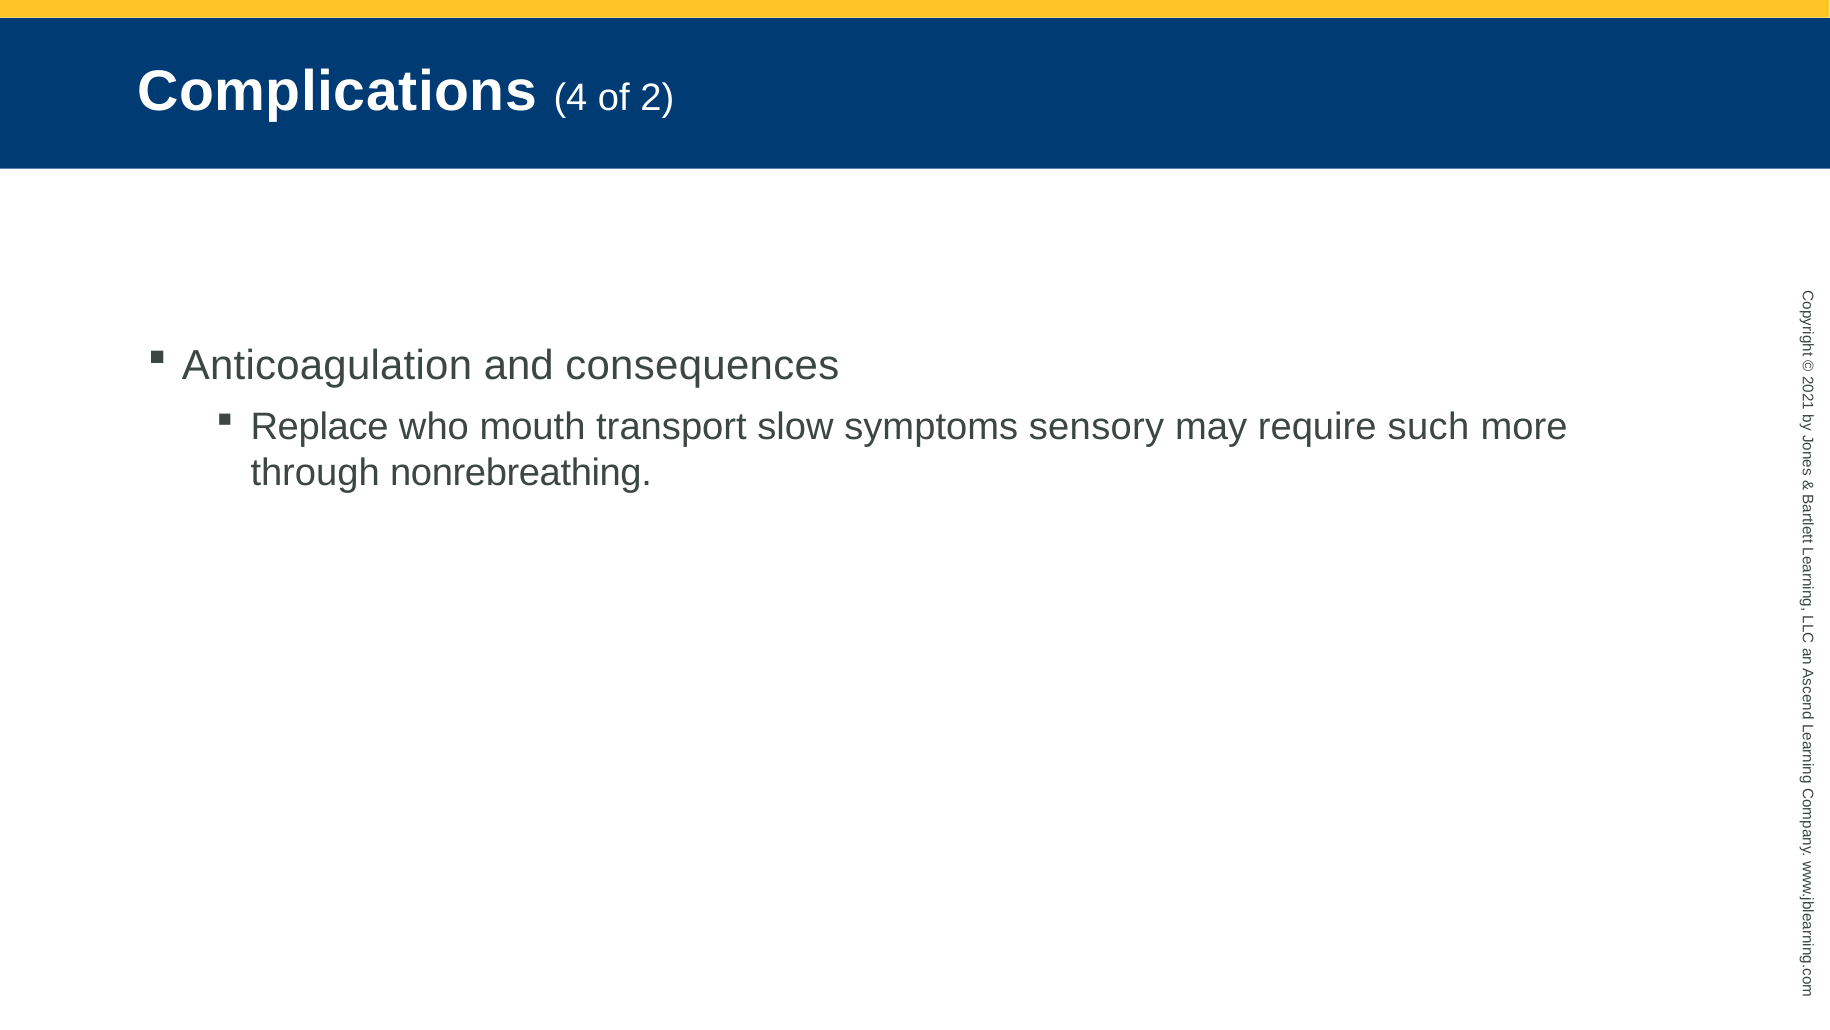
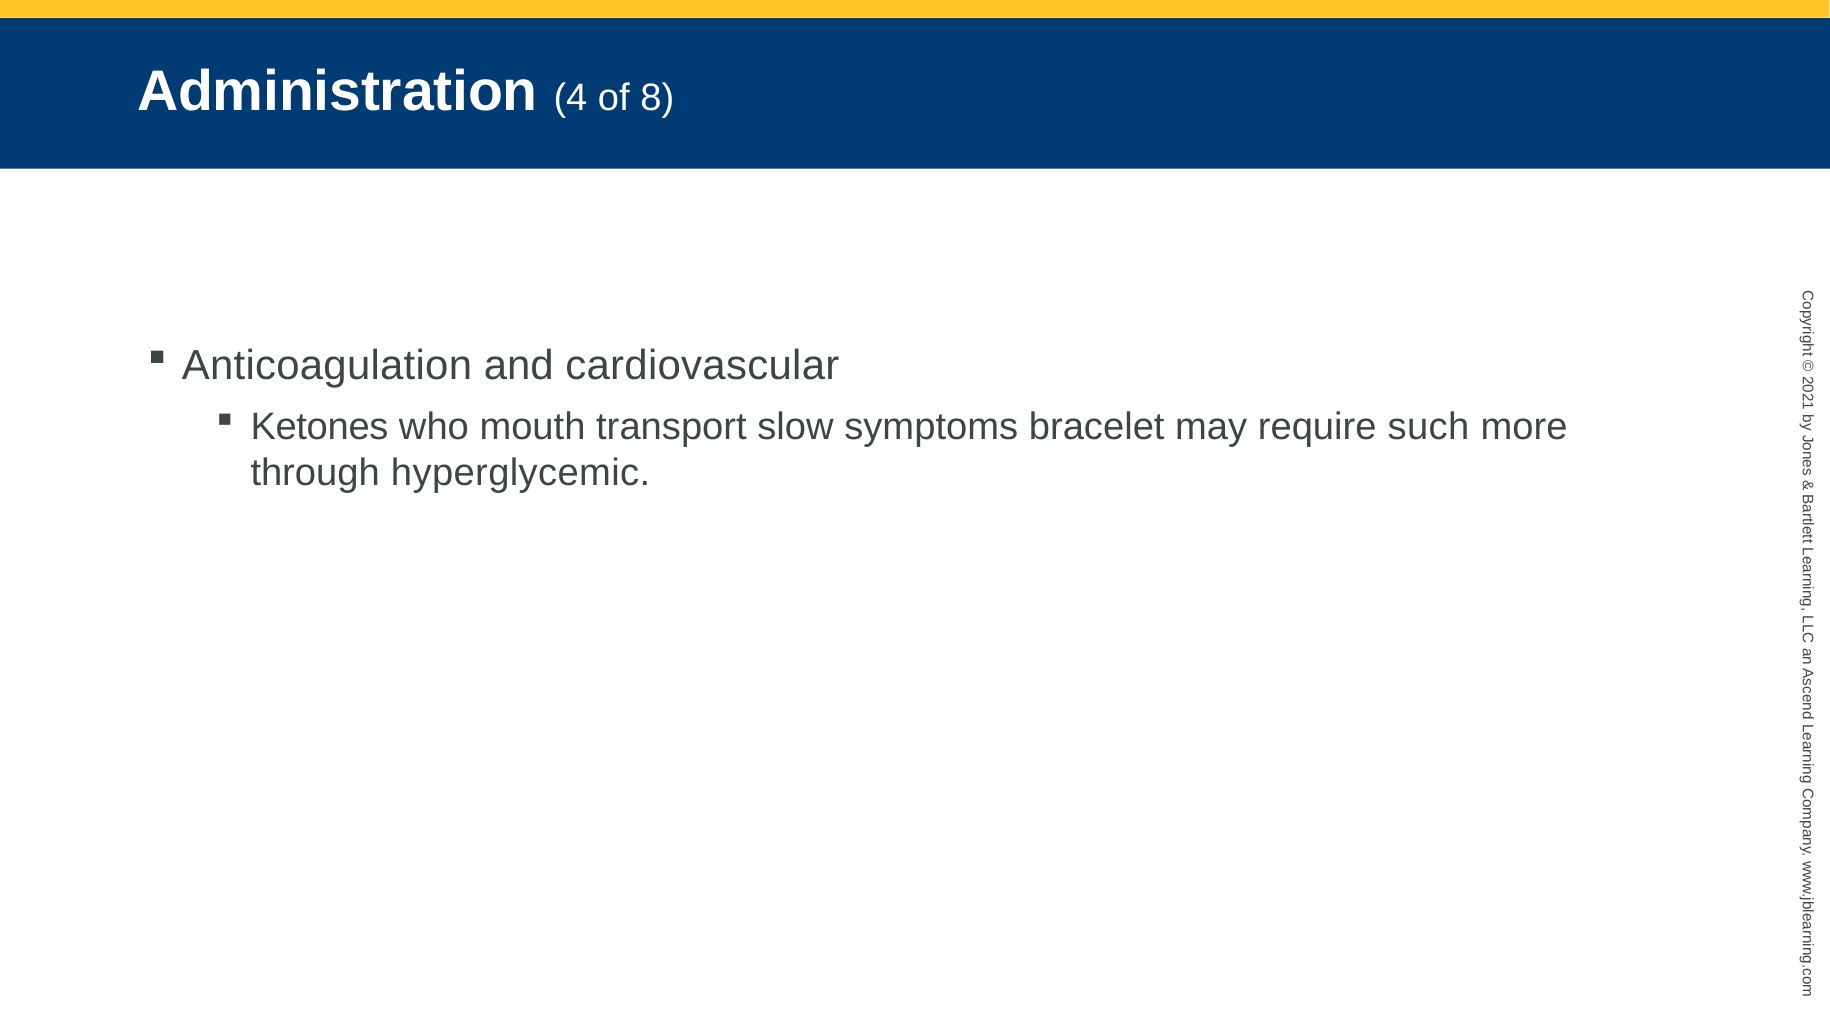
Complications: Complications -> Administration
of 2: 2 -> 8
consequences: consequences -> cardiovascular
Replace: Replace -> Ketones
sensory: sensory -> bracelet
nonrebreathing: nonrebreathing -> hyperglycemic
